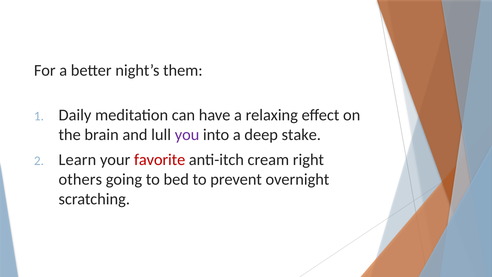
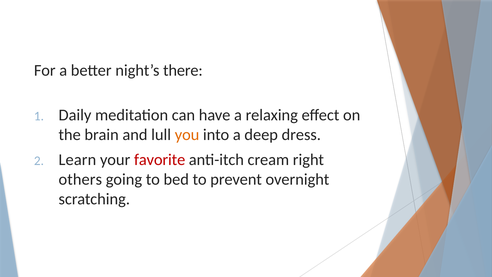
them: them -> there
you colour: purple -> orange
stake: stake -> dress
